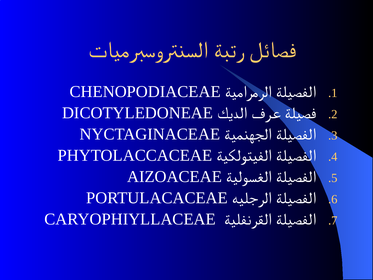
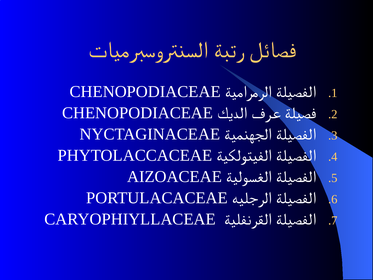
DICOTYLEDONEAE at (138, 113): DICOTYLEDONEAE -> CHENOPODIACEAE
